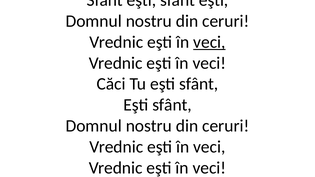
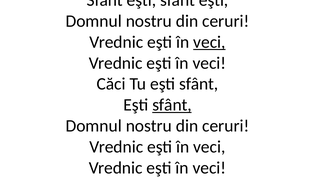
sfânt at (172, 105) underline: none -> present
